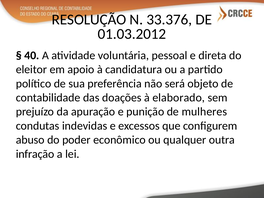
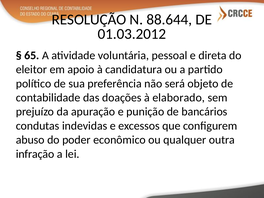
33.376: 33.376 -> 88.644
40: 40 -> 65
mulheres: mulheres -> bancários
